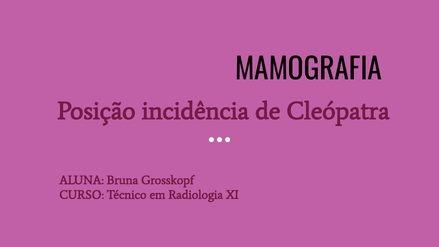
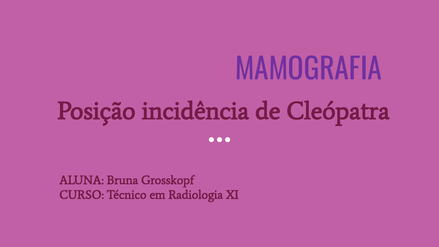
MAMOGRAFIA colour: black -> purple
